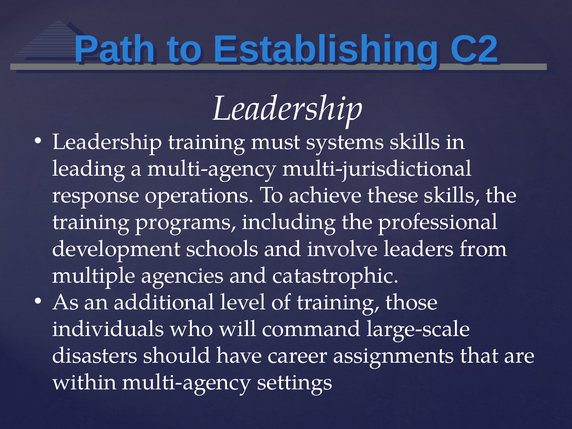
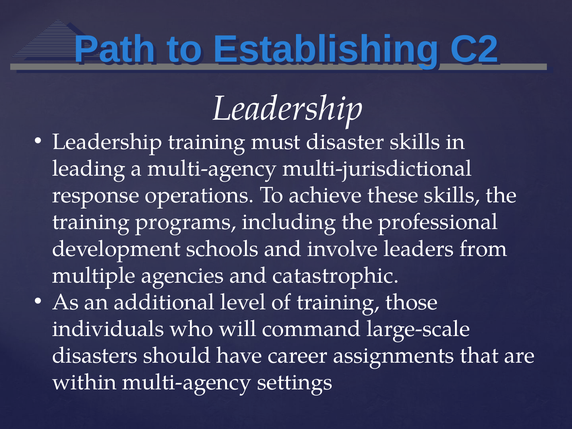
systems: systems -> disaster
